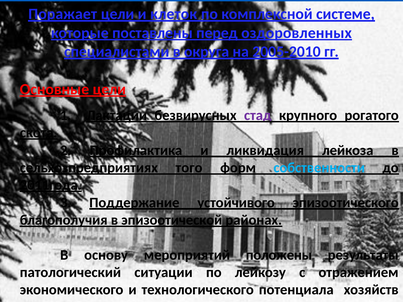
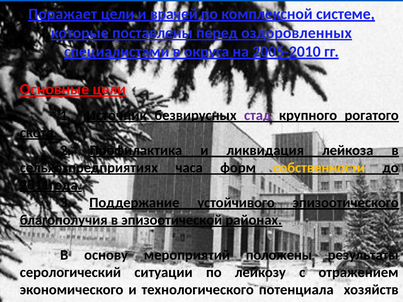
клеток: клеток -> врачей
Лактации: Лактации -> Источник
того: того -> часа
собственности colour: light blue -> yellow
патологический: патологический -> серологический
